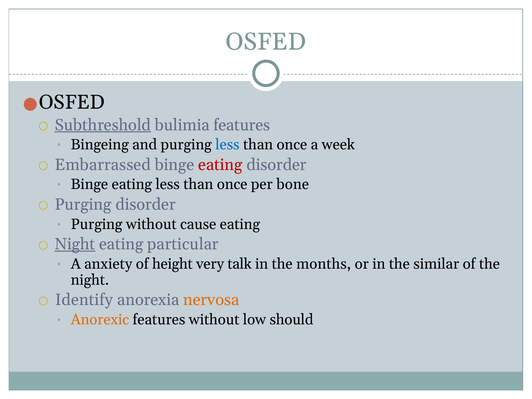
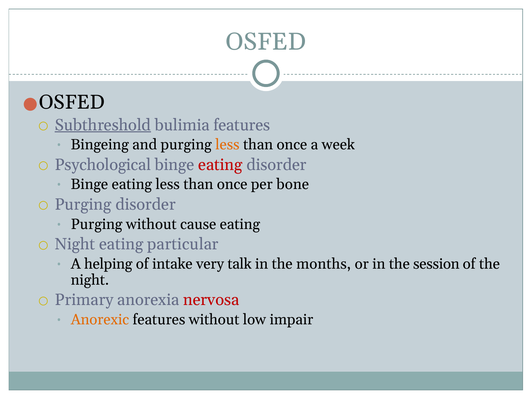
less at (227, 145) colour: blue -> orange
Embarrassed: Embarrassed -> Psychological
Night at (75, 244) underline: present -> none
anxiety: anxiety -> helping
height: height -> intake
similar: similar -> session
Identify: Identify -> Primary
nervosa colour: orange -> red
should: should -> impair
